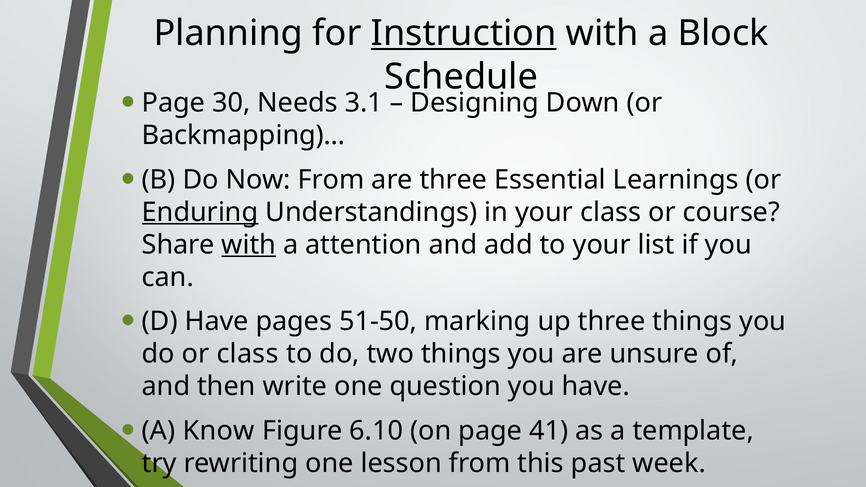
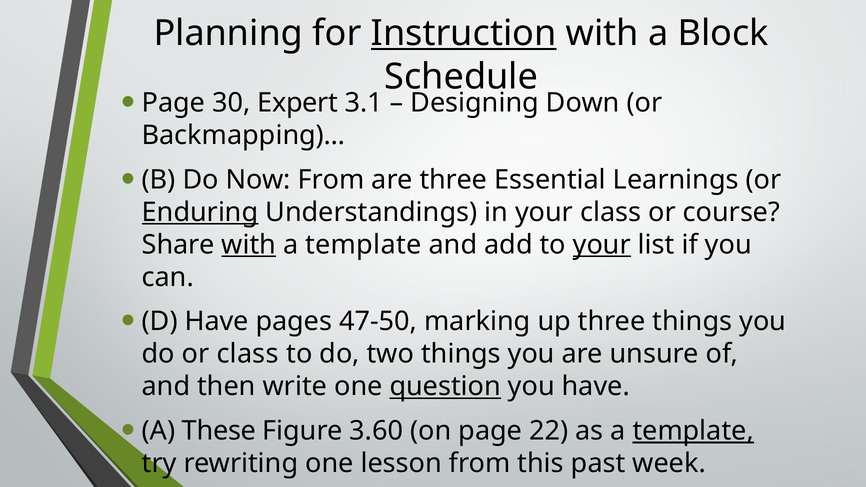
Needs: Needs -> Expert
attention at (364, 245): attention -> template
your at (602, 245) underline: none -> present
51-50: 51-50 -> 47-50
question underline: none -> present
Know: Know -> These
6.10: 6.10 -> 3.60
41: 41 -> 22
template at (693, 431) underline: none -> present
